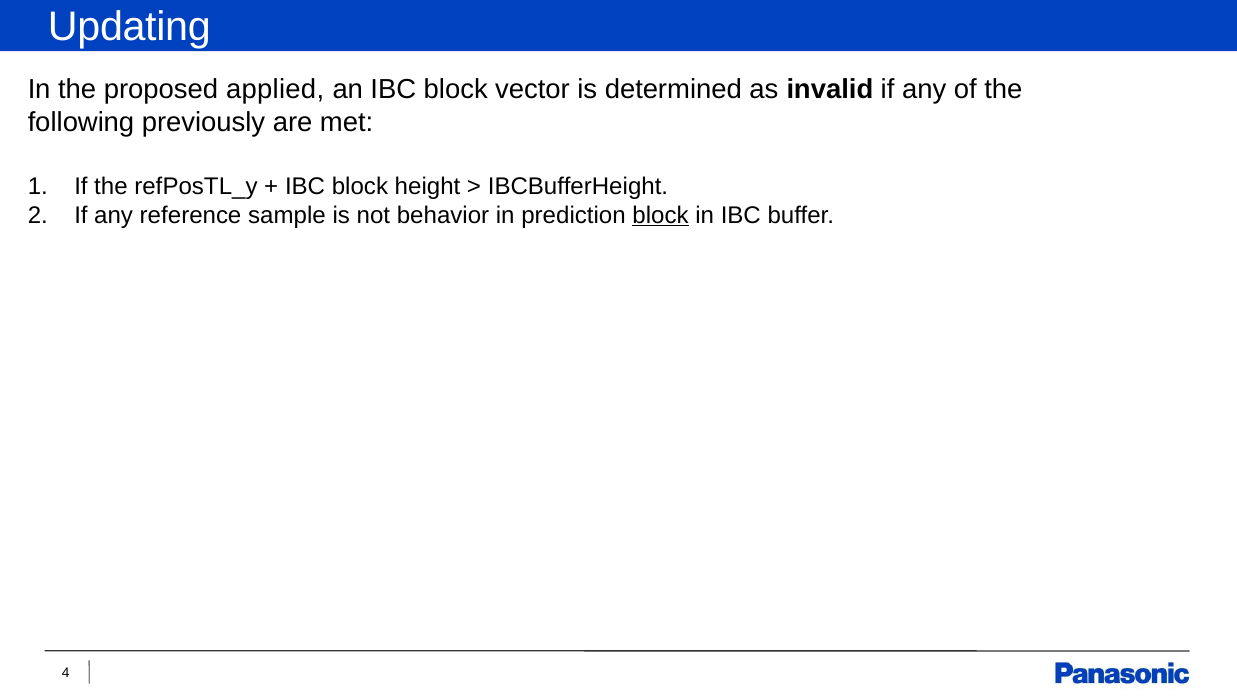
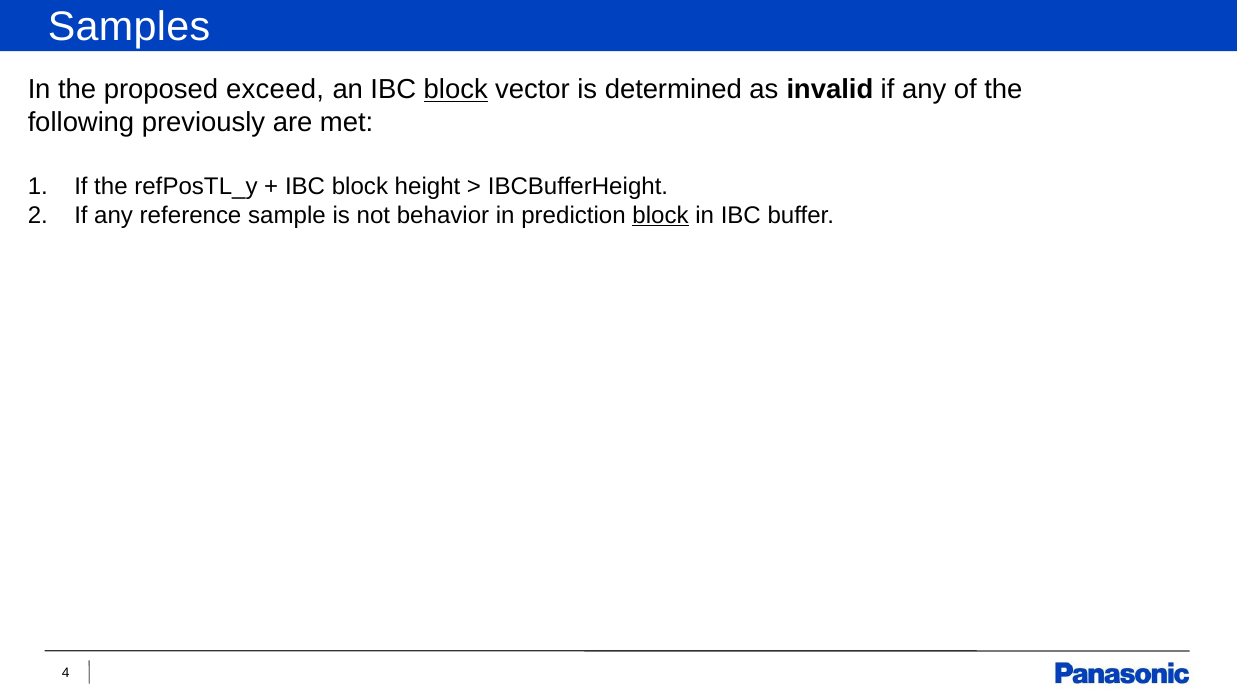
Updating: Updating -> Samples
applied: applied -> exceed
block at (456, 90) underline: none -> present
